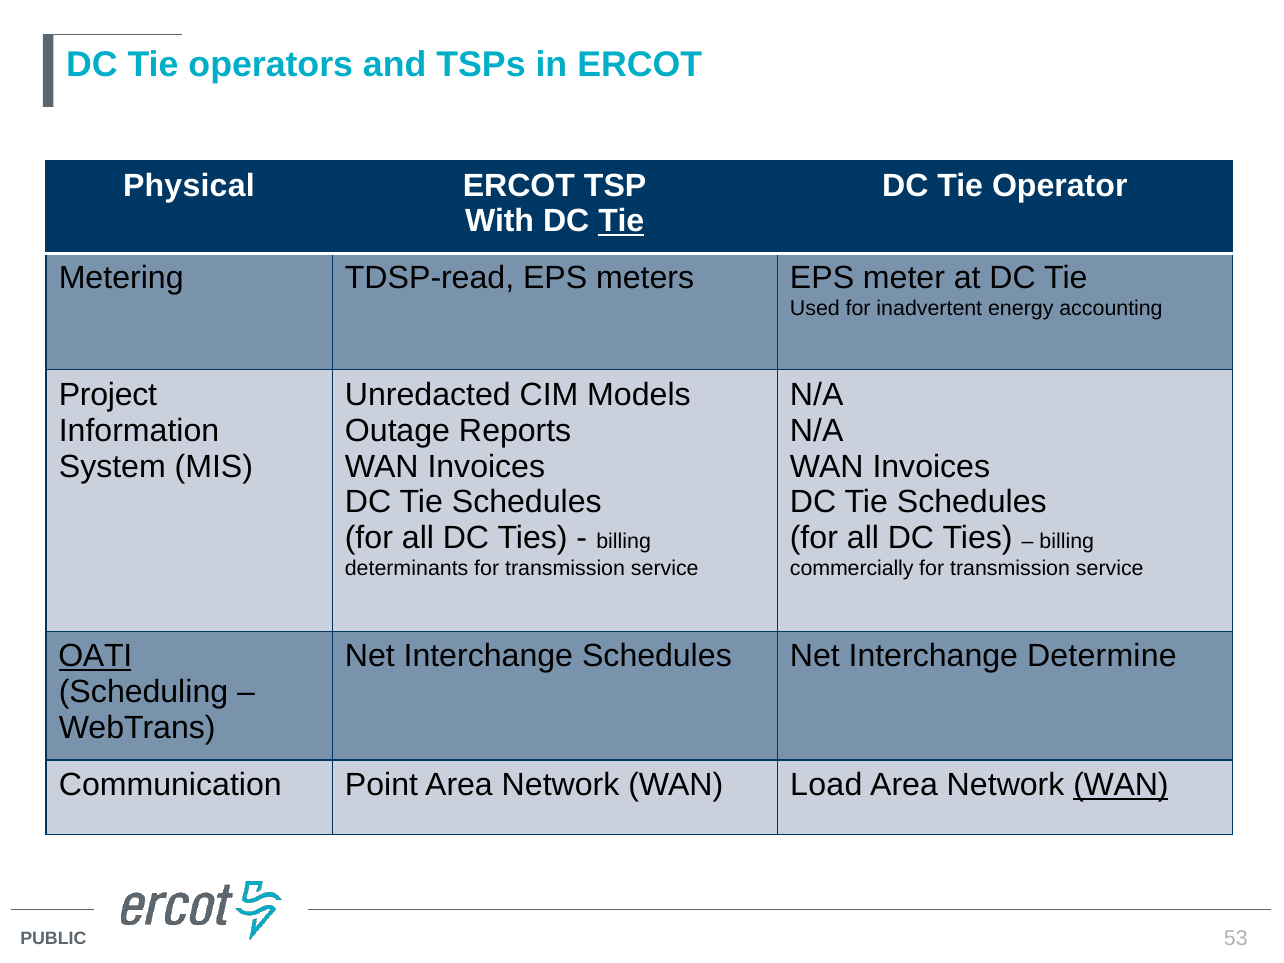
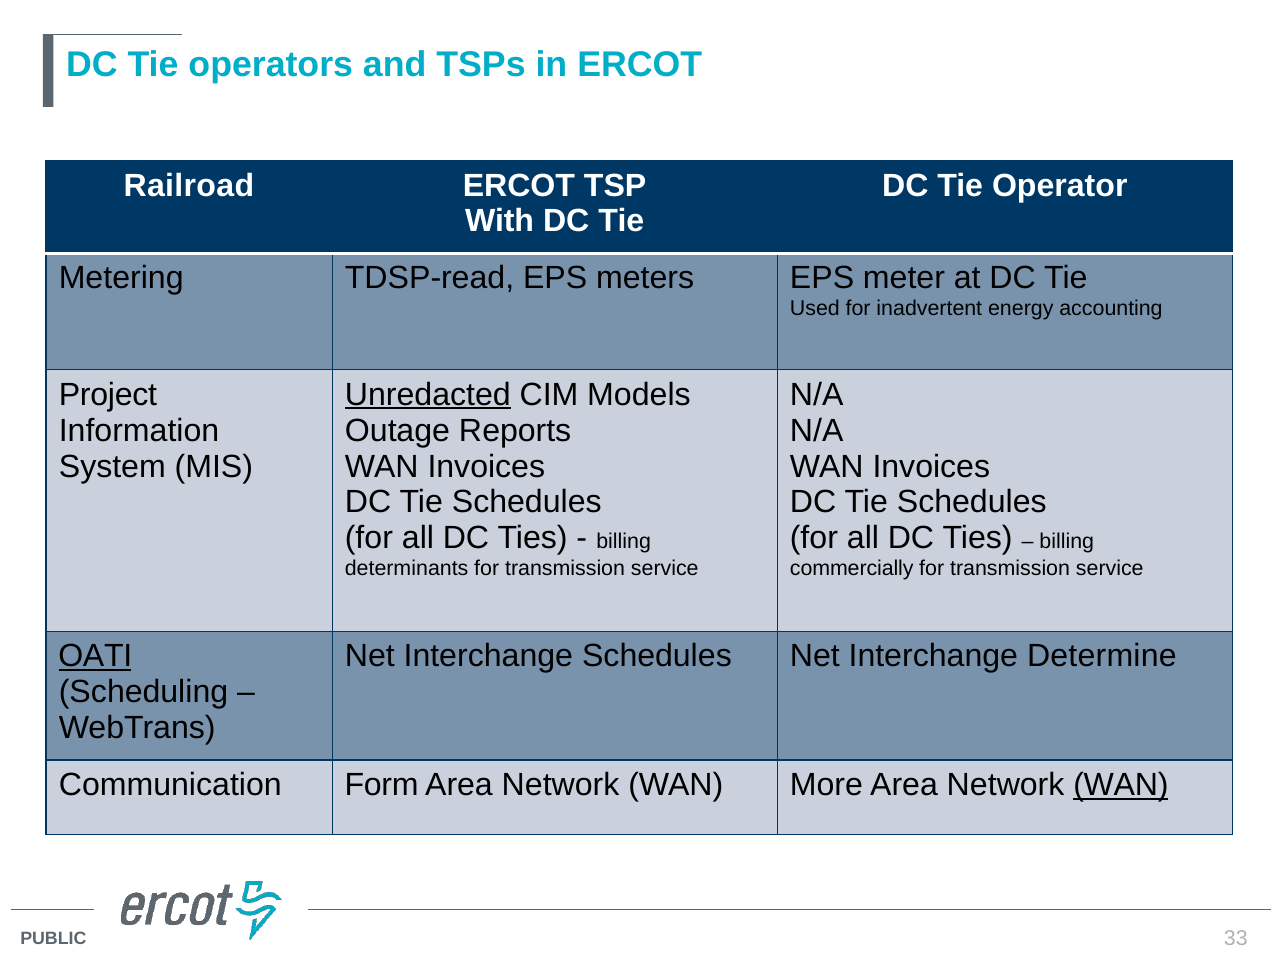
Physical: Physical -> Railroad
Tie at (621, 221) underline: present -> none
Unredacted underline: none -> present
Point: Point -> Form
Load: Load -> More
53: 53 -> 33
